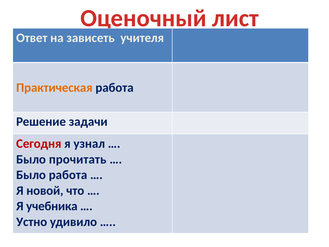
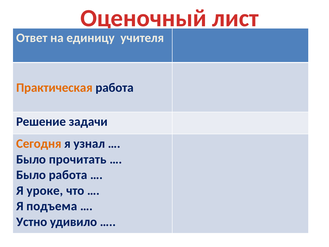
зависеть: зависеть -> единицу
Сегодня colour: red -> orange
новой: новой -> уроке
учебника: учебника -> подъема
